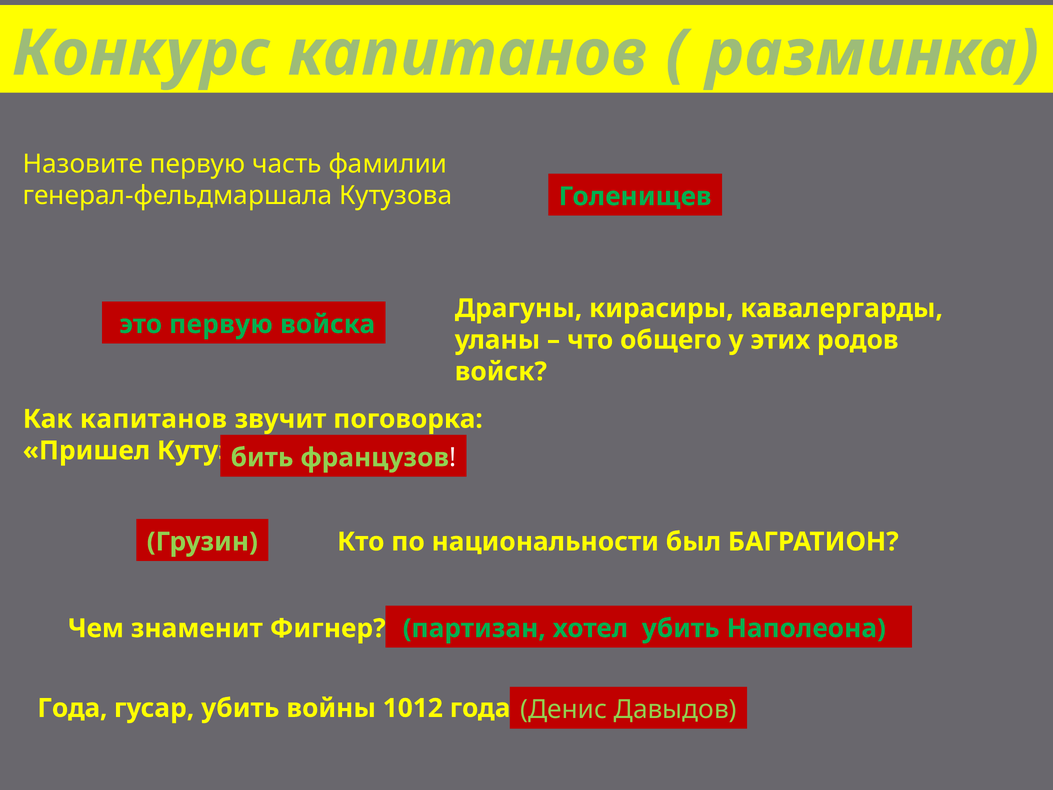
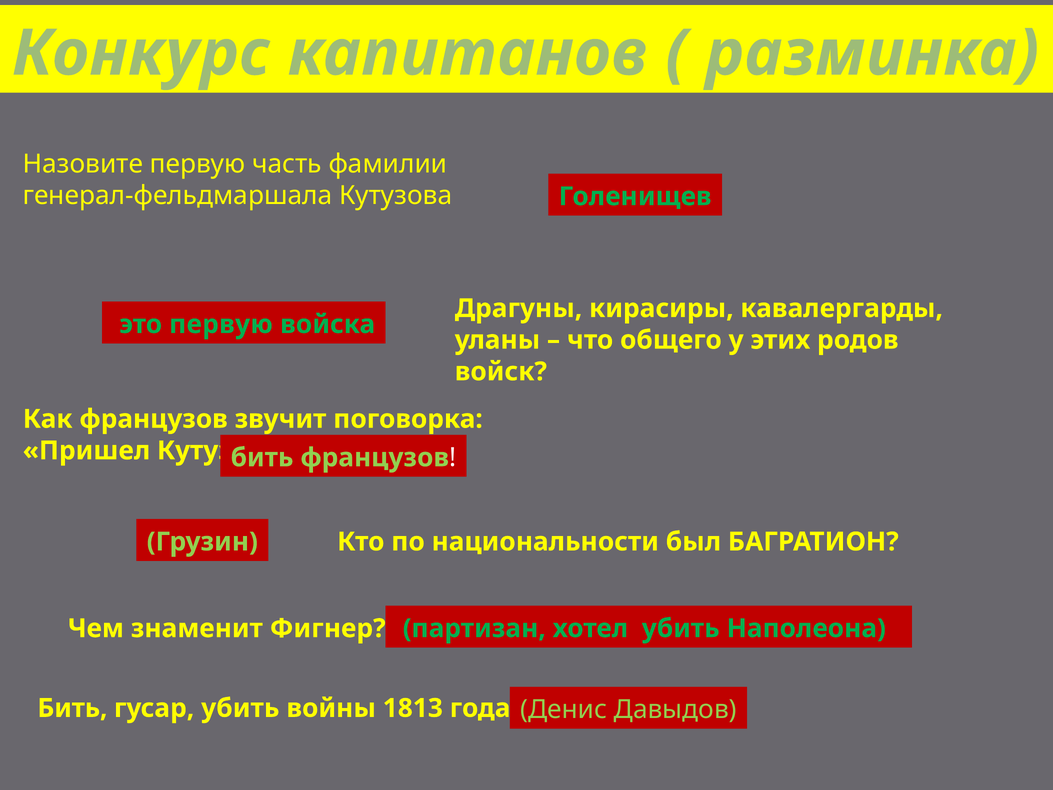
Как капитанов: капитанов -> французов
Года at (72, 708): Года -> Бить
1012: 1012 -> 1813
